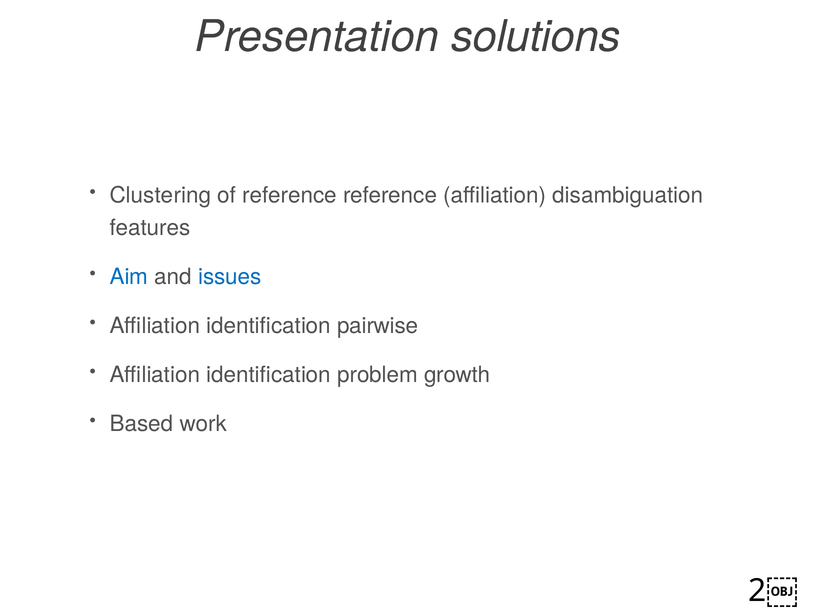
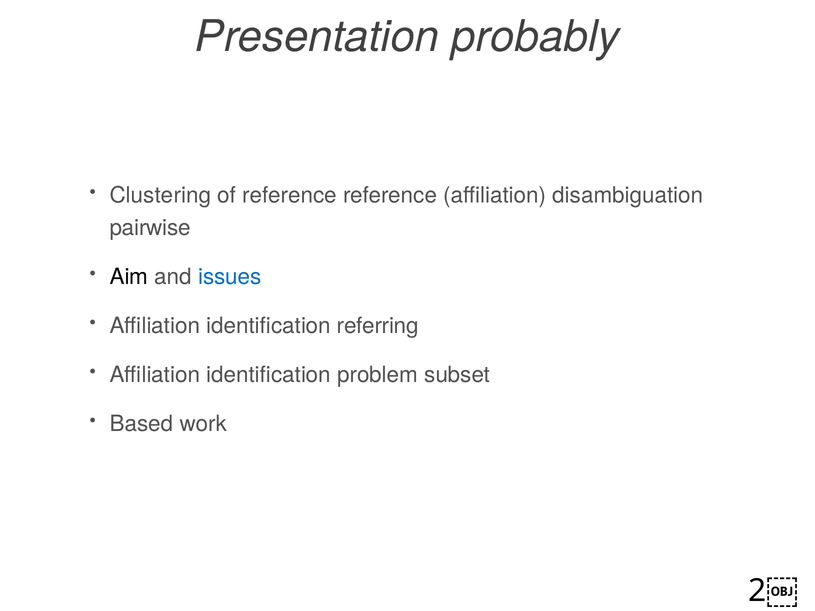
solutions: solutions -> probably
features: features -> pairwise
Aim colour: blue -> black
pairwise: pairwise -> referring
growth: growth -> subset
